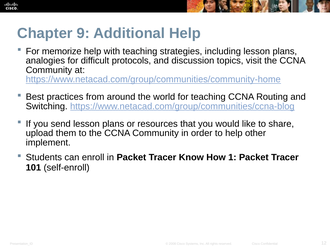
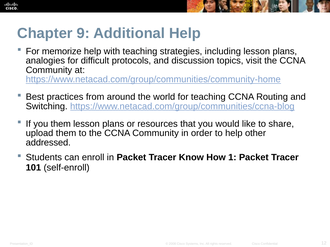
you send: send -> them
implement: implement -> addressed
